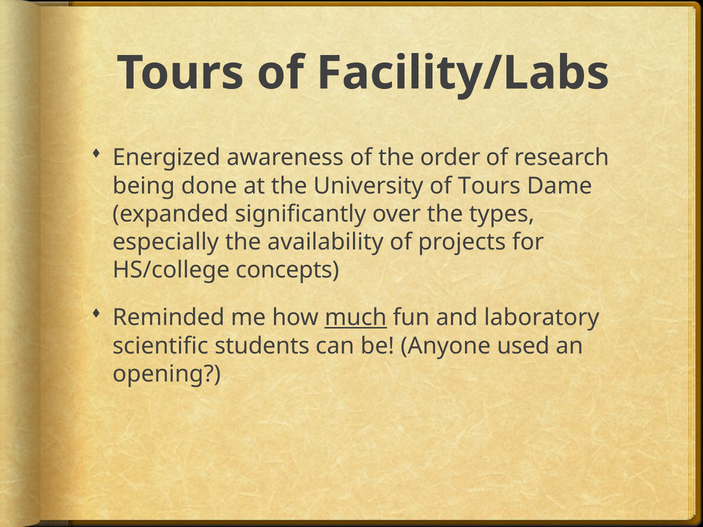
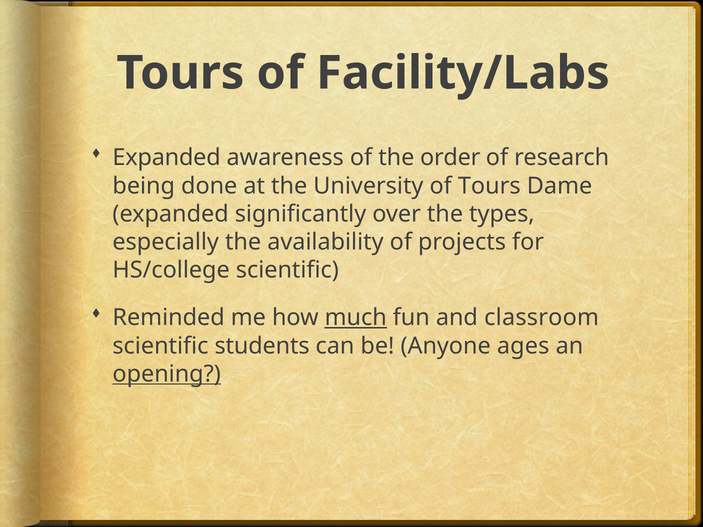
Energized at (167, 158): Energized -> Expanded
HS/college concepts: concepts -> scientific
laboratory: laboratory -> classroom
used: used -> ages
opening underline: none -> present
